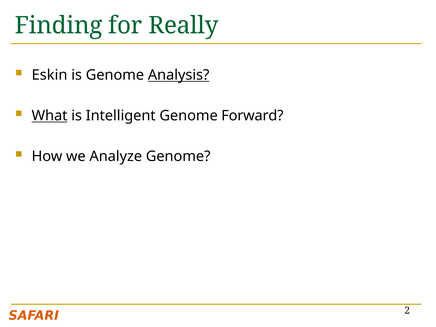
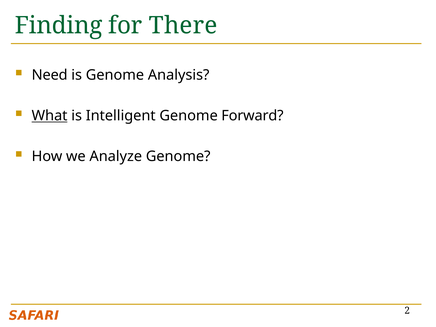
Really: Really -> There
Eskin: Eskin -> Need
Analysis underline: present -> none
